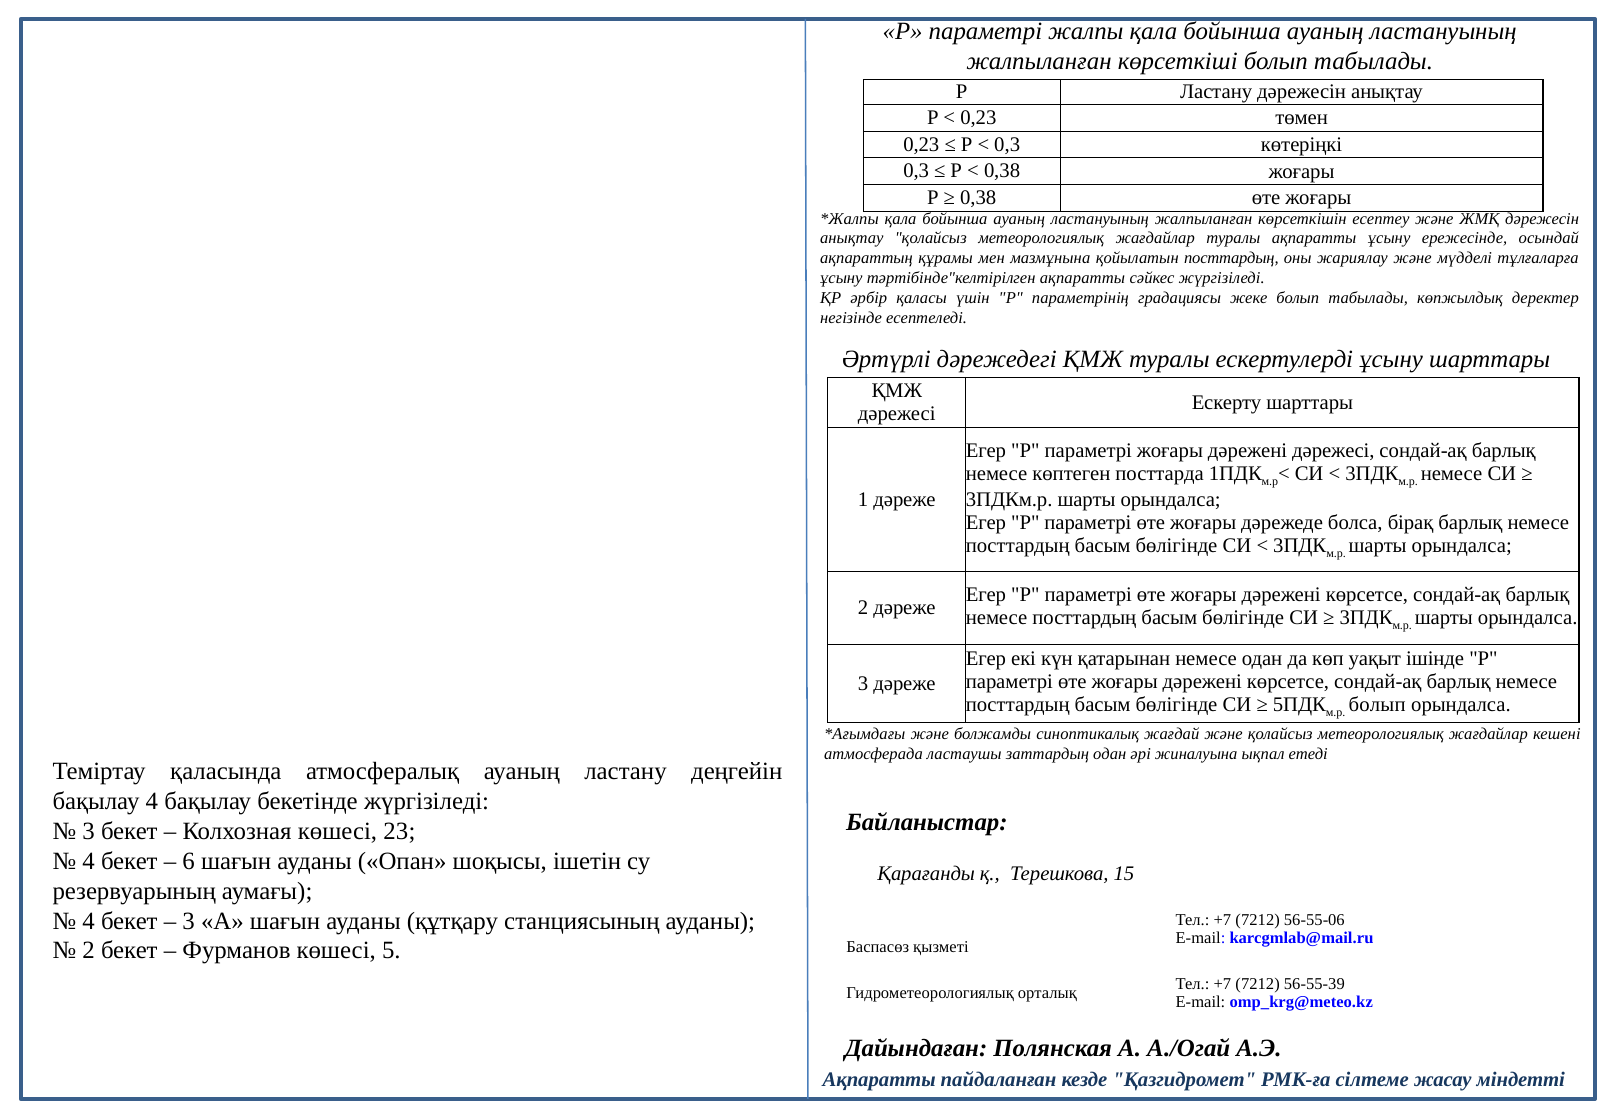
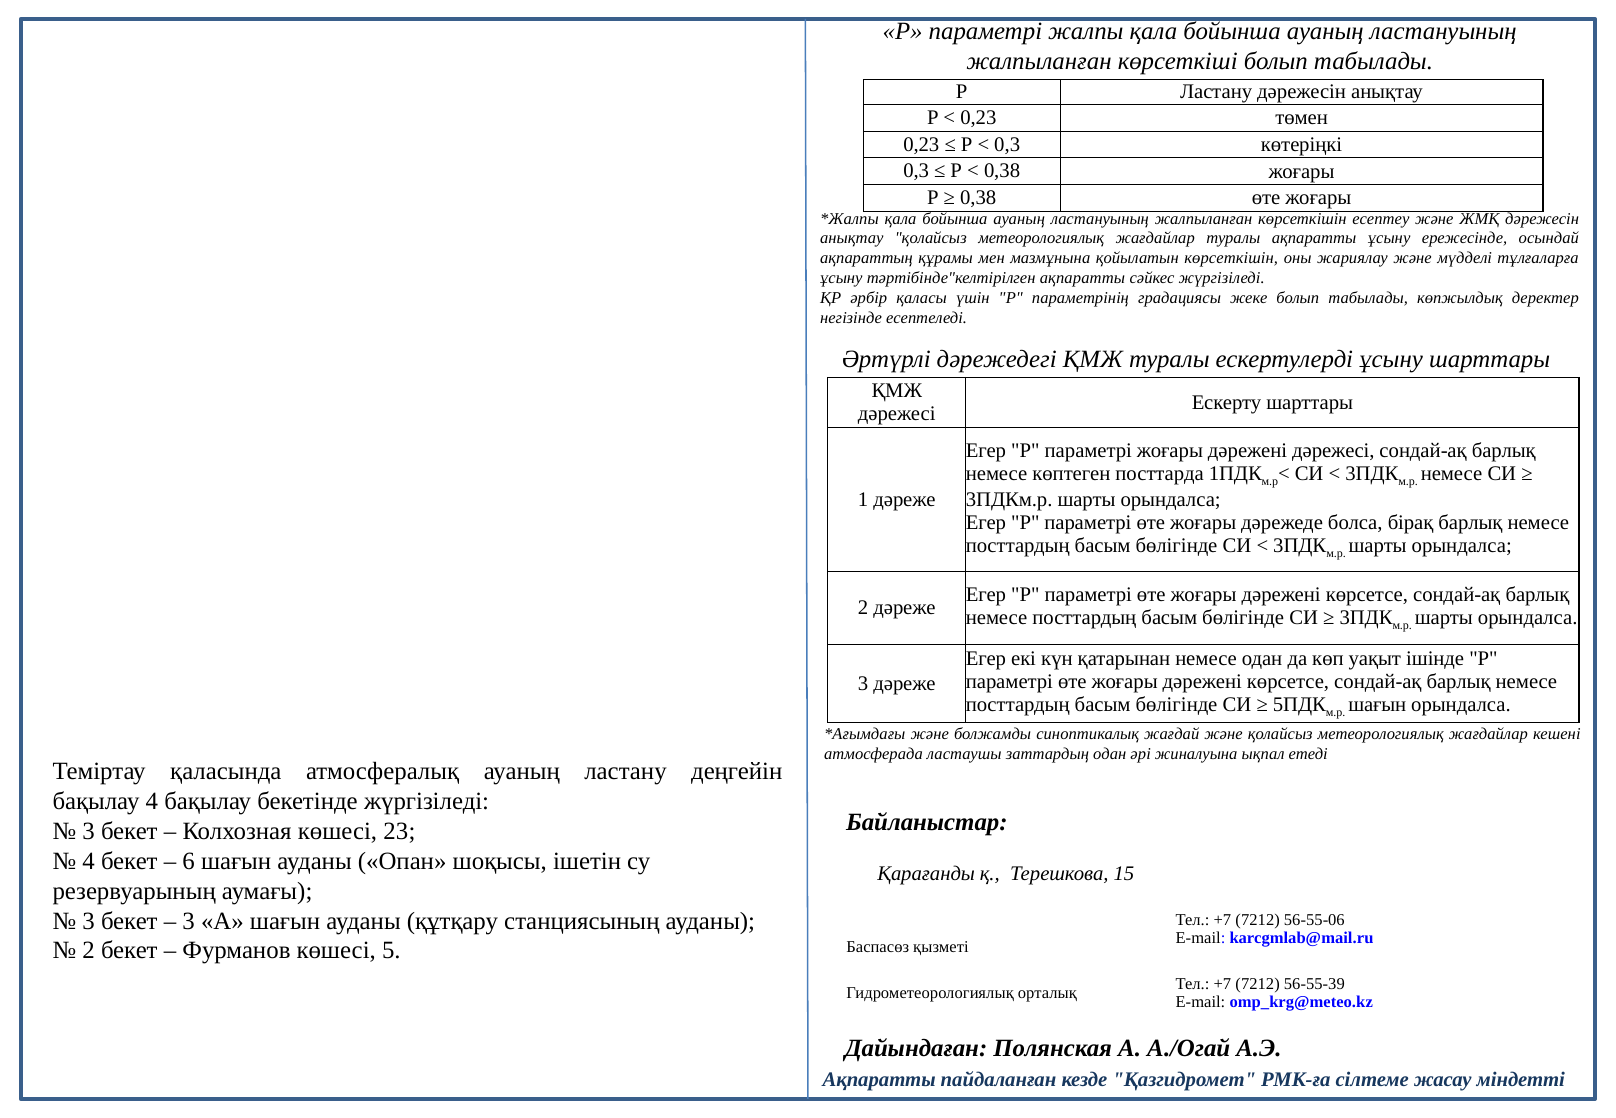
қойылатын посттардың: посттардың -> көрсеткішін
болып at (1377, 705): болып -> шағын
4 at (89, 921): 4 -> 3
